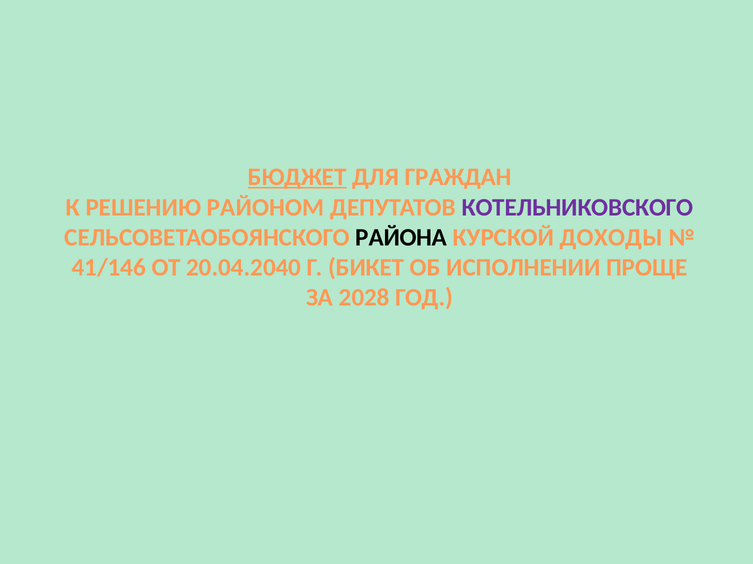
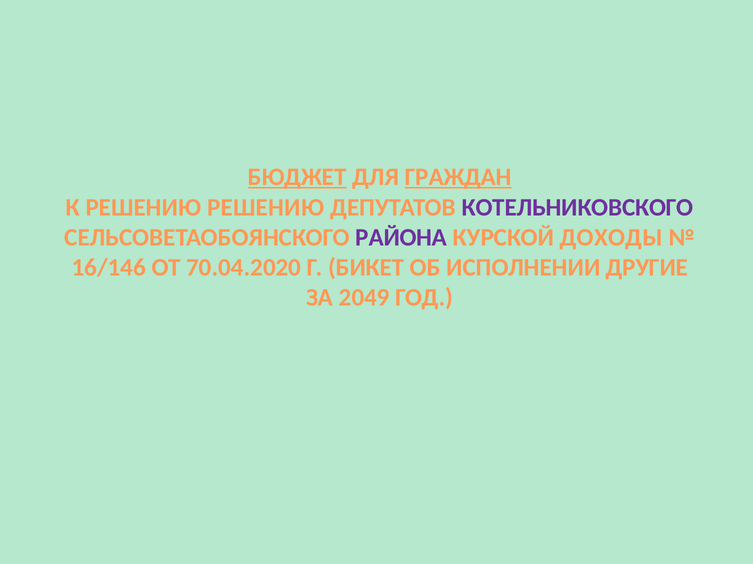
ГРАЖДАН underline: none -> present
РЕШЕНИЮ РАЙОНОМ: РАЙОНОМ -> РЕШЕНИЮ
РАЙОНА colour: black -> purple
41/146: 41/146 -> 16/146
20.04.2040: 20.04.2040 -> 70.04.2020
ПРОЩЕ: ПРОЩЕ -> ДРУГИЕ
2028: 2028 -> 2049
